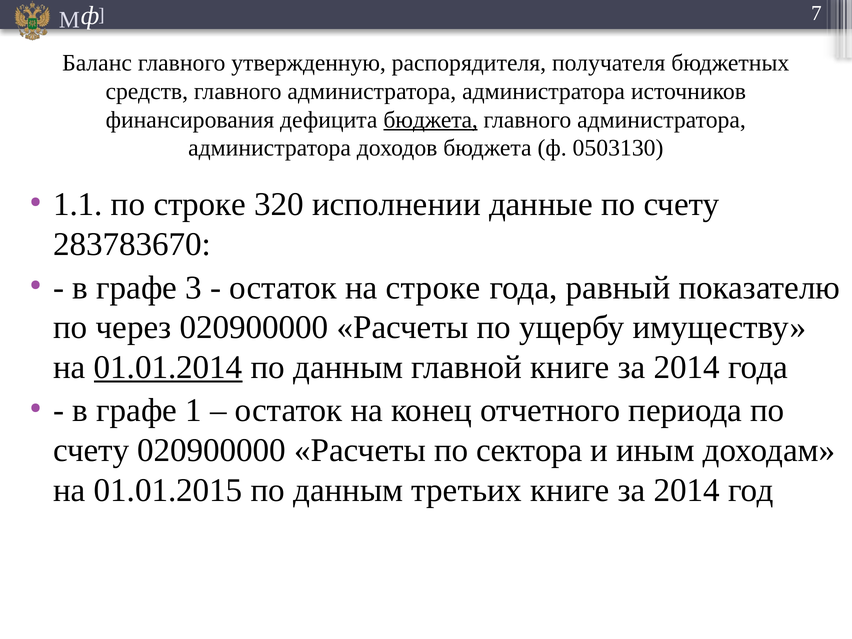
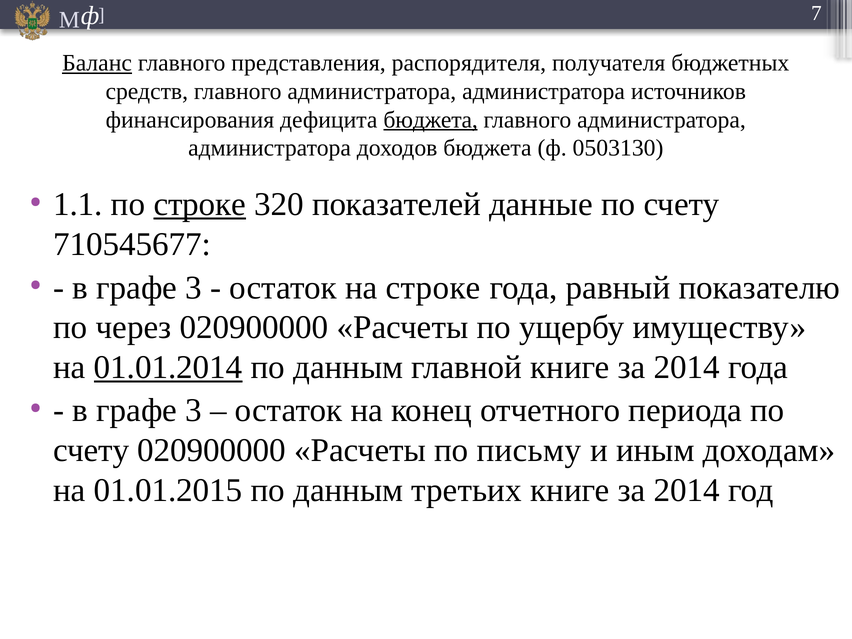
Баланс underline: none -> present
утвержденную: утвержденную -> представления
строке at (200, 204) underline: none -> present
исполнении: исполнении -> показателей
283783670: 283783670 -> 710545677
1 at (194, 411): 1 -> 3
сектора: сектора -> письму
